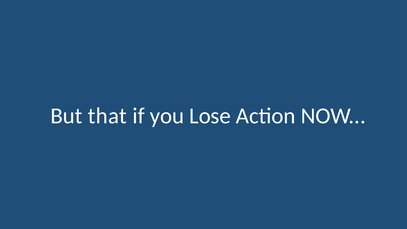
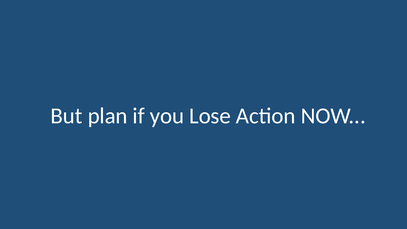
that: that -> plan
